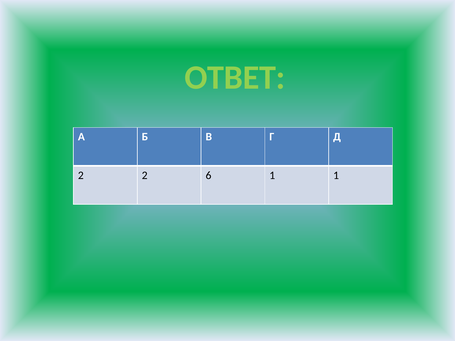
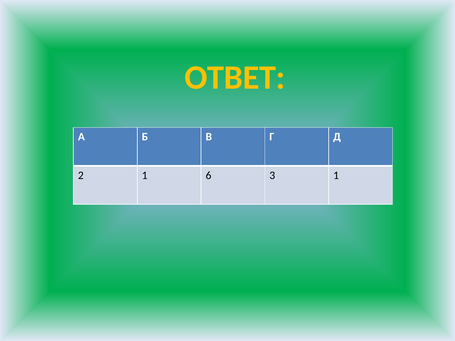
ОТВЕТ colour: light green -> yellow
2 2: 2 -> 1
6 1: 1 -> 3
